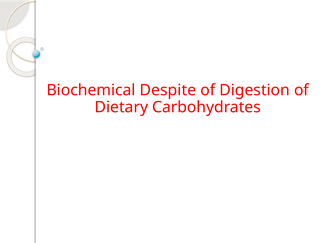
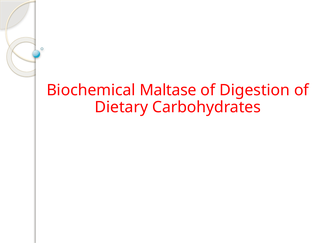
Despite: Despite -> Maltase
